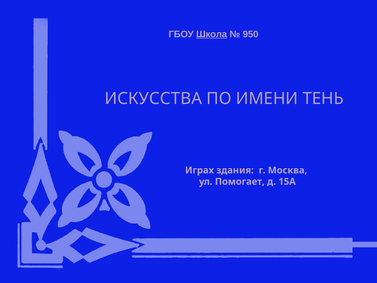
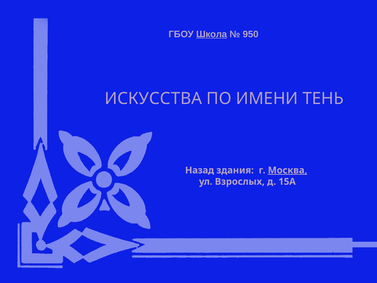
Играх: Играх -> Назад
Москва underline: none -> present
Помогает: Помогает -> Взрослых
